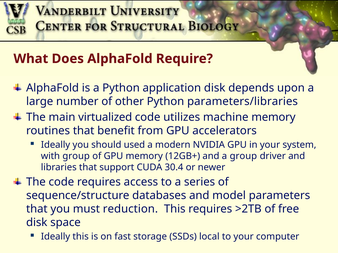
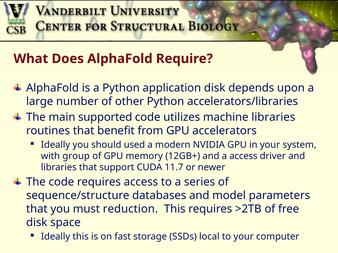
parameters/libraries: parameters/libraries -> accelerators/libraries
virtualized: virtualized -> supported
machine memory: memory -> libraries
a group: group -> access
30.4: 30.4 -> 11.7
